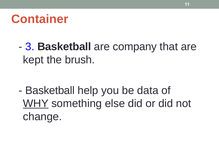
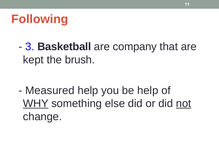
Container: Container -> Following
Basketball at (50, 91): Basketball -> Measured
be data: data -> help
not underline: none -> present
